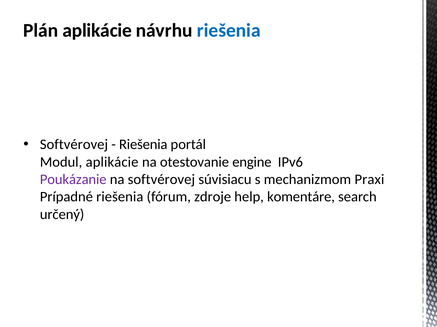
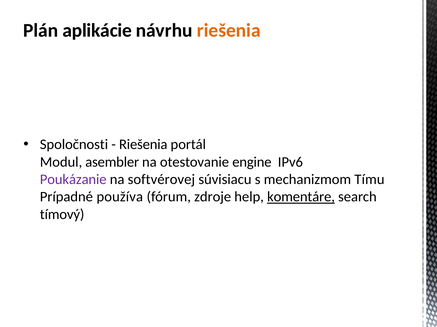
riešenia at (229, 31) colour: blue -> orange
Softvérovej at (74, 145): Softvérovej -> Spoločnosti
Modul aplikácie: aplikácie -> asembler
Praxi: Praxi -> Tímu
Prípadné riešenia: riešenia -> používa
komentáre underline: none -> present
určený: určený -> tímový
